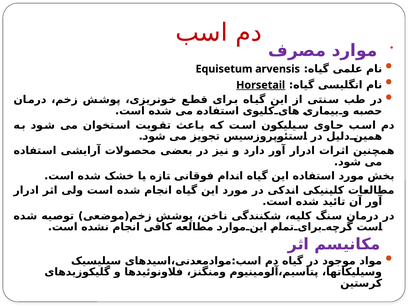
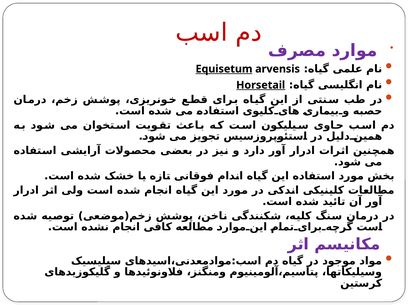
Equisetum underline: none -> present
